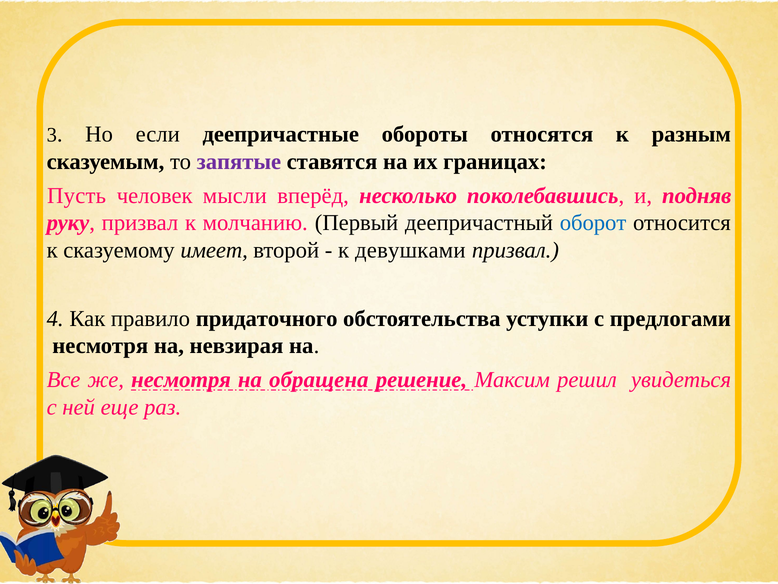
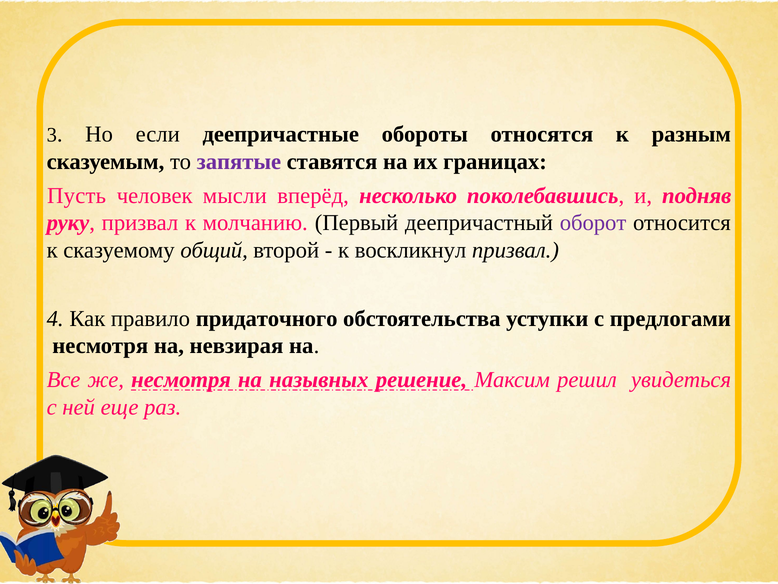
оборот colour: blue -> purple
имеет: имеет -> общий
девушками: девушками -> воскликнул
обращена: обращена -> назывных
